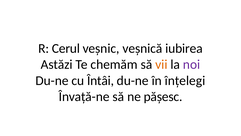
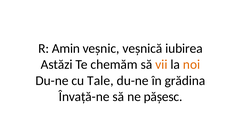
Cerul: Cerul -> Amin
noi colour: purple -> orange
Întâi: Întâi -> Tale
înțelegi: înțelegi -> grădina
